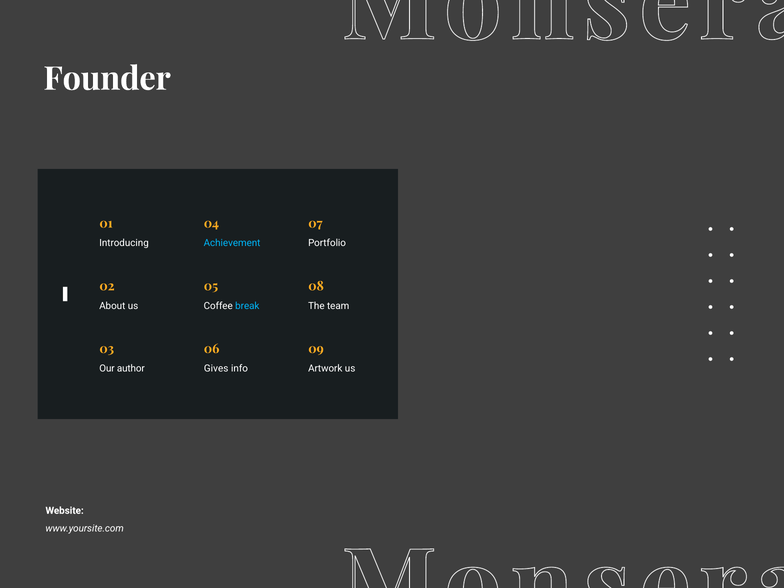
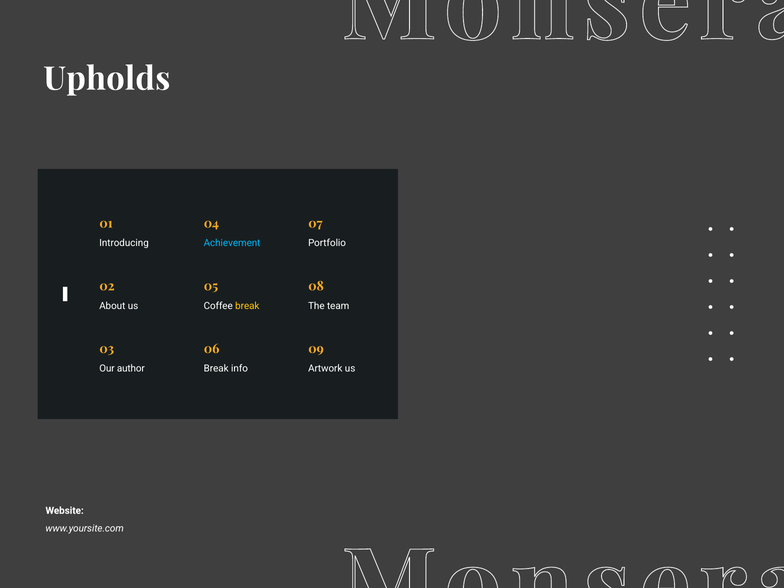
Founder: Founder -> Upholds
break at (247, 306) colour: light blue -> yellow
Gives at (216, 369): Gives -> Break
